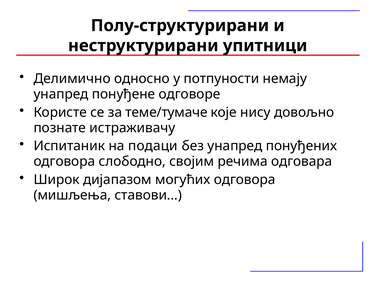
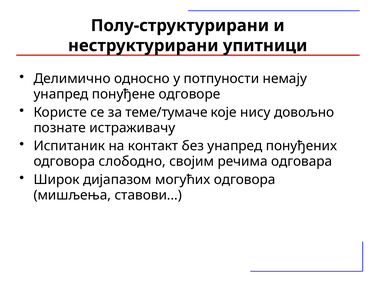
подаци: подаци -> контакт
